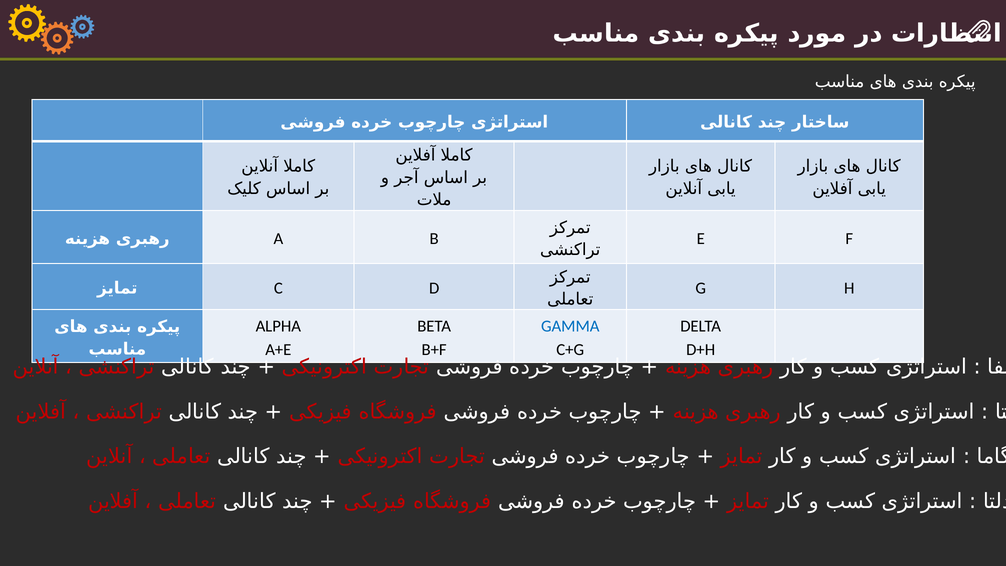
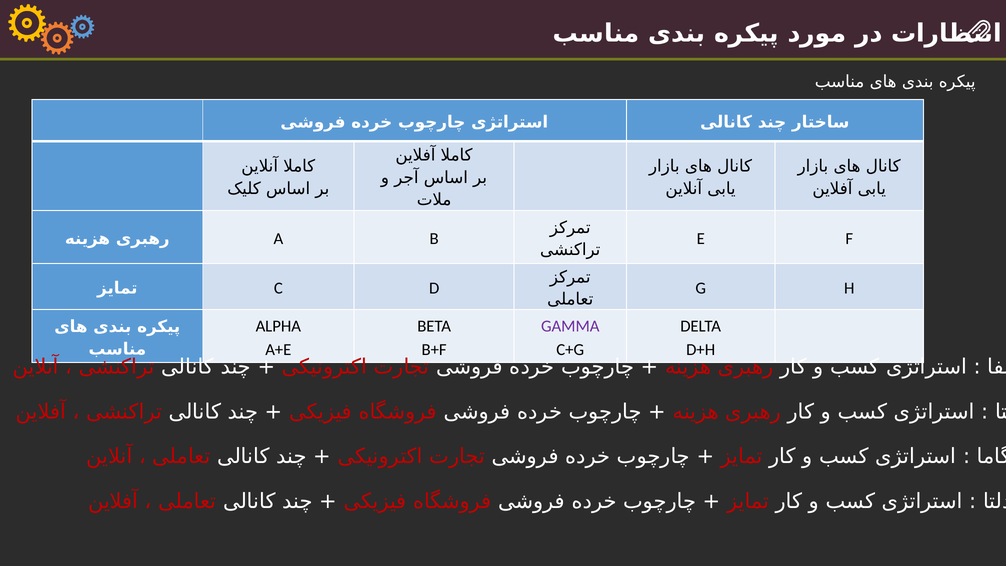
GAMMA colour: blue -> purple
